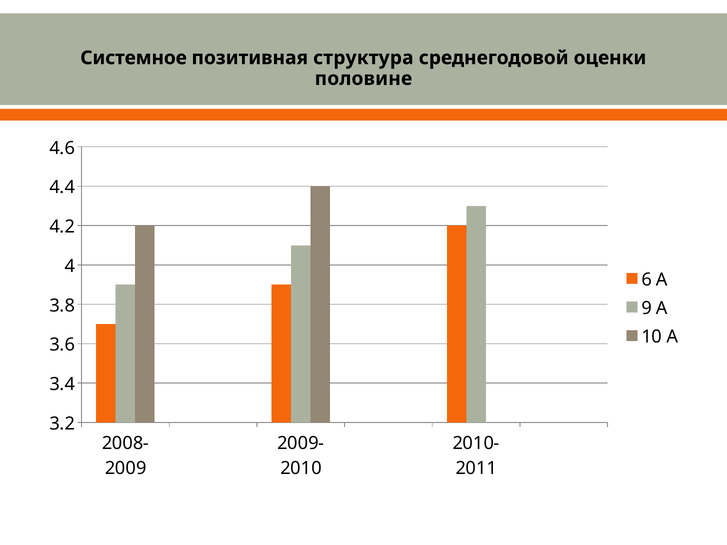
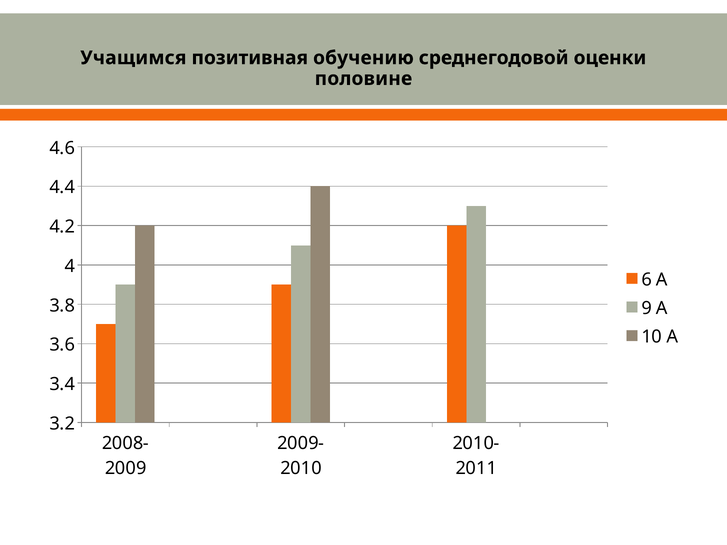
Системное: Системное -> Учащимся
структура: структура -> обучению
